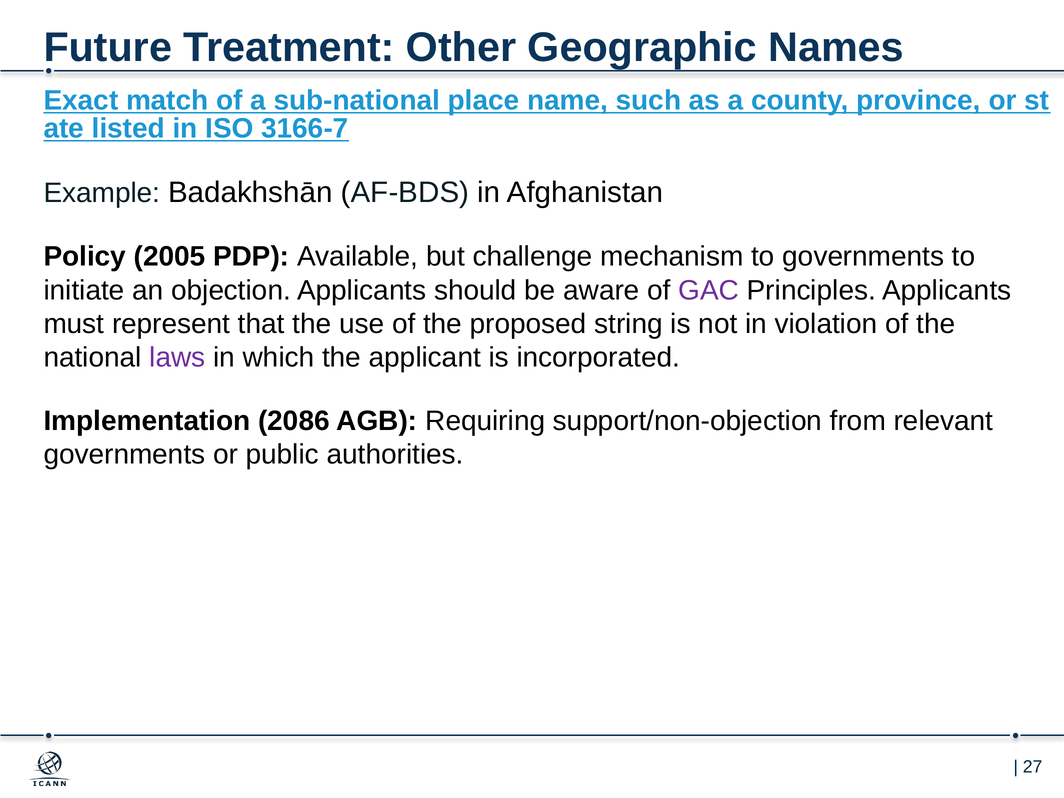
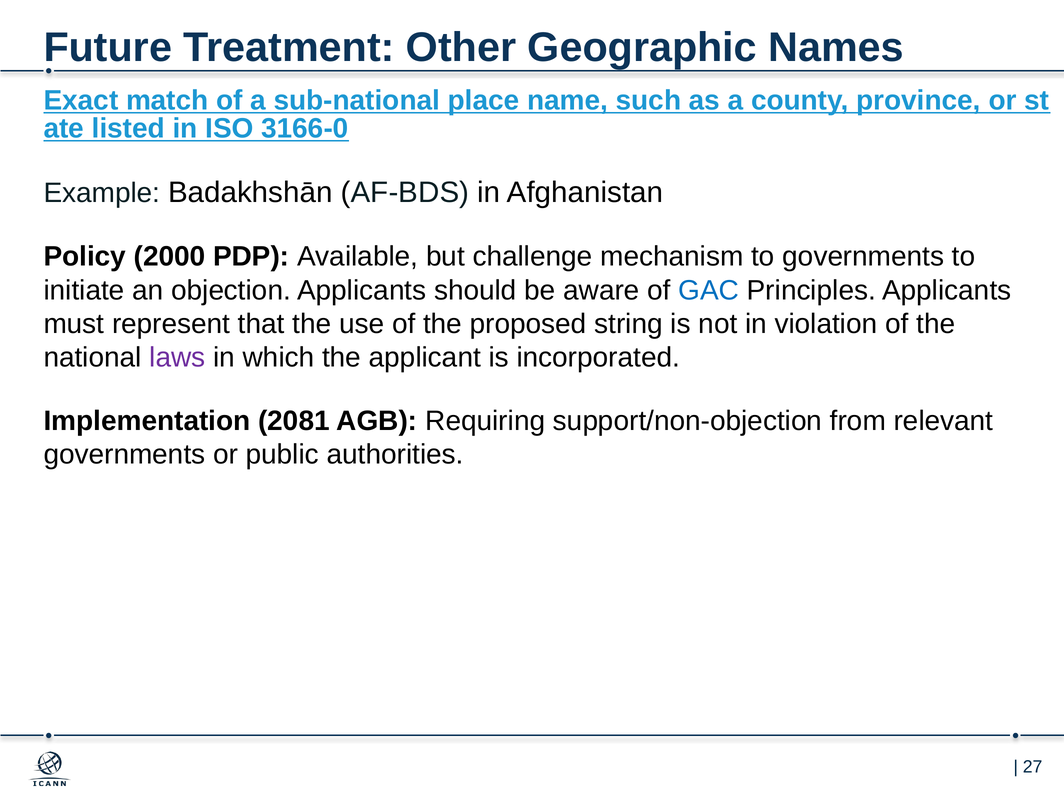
3166-7: 3166-7 -> 3166-0
2005: 2005 -> 2000
GAC colour: purple -> blue
2086: 2086 -> 2081
